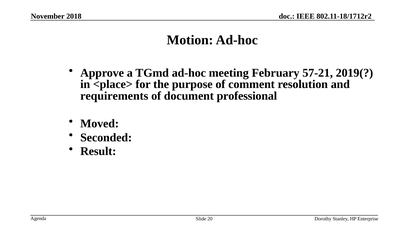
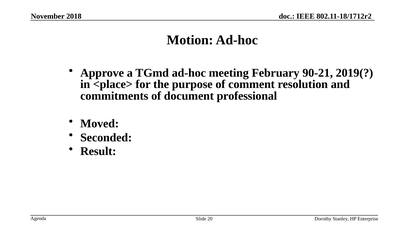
57-21: 57-21 -> 90-21
requirements: requirements -> commitments
